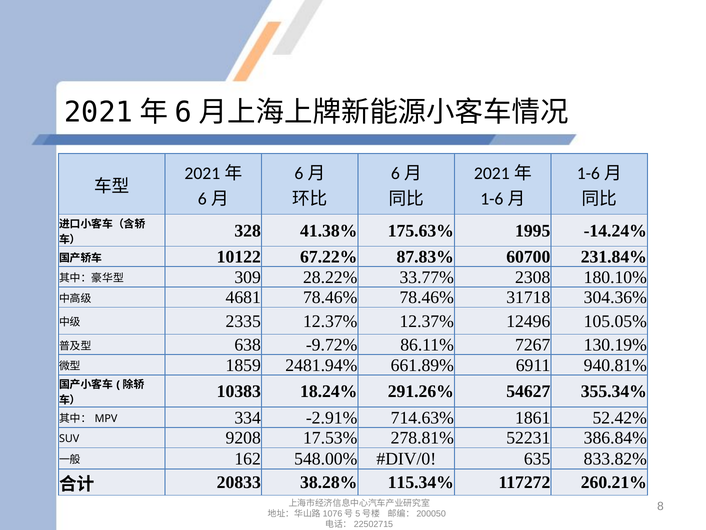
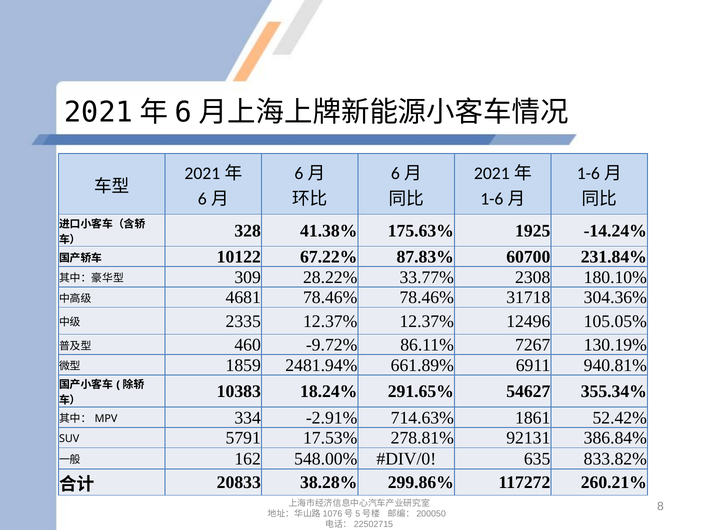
1995: 1995 -> 1925
638: 638 -> 460
291.26%: 291.26% -> 291.65%
9208: 9208 -> 5791
52231: 52231 -> 92131
115.34%: 115.34% -> 299.86%
